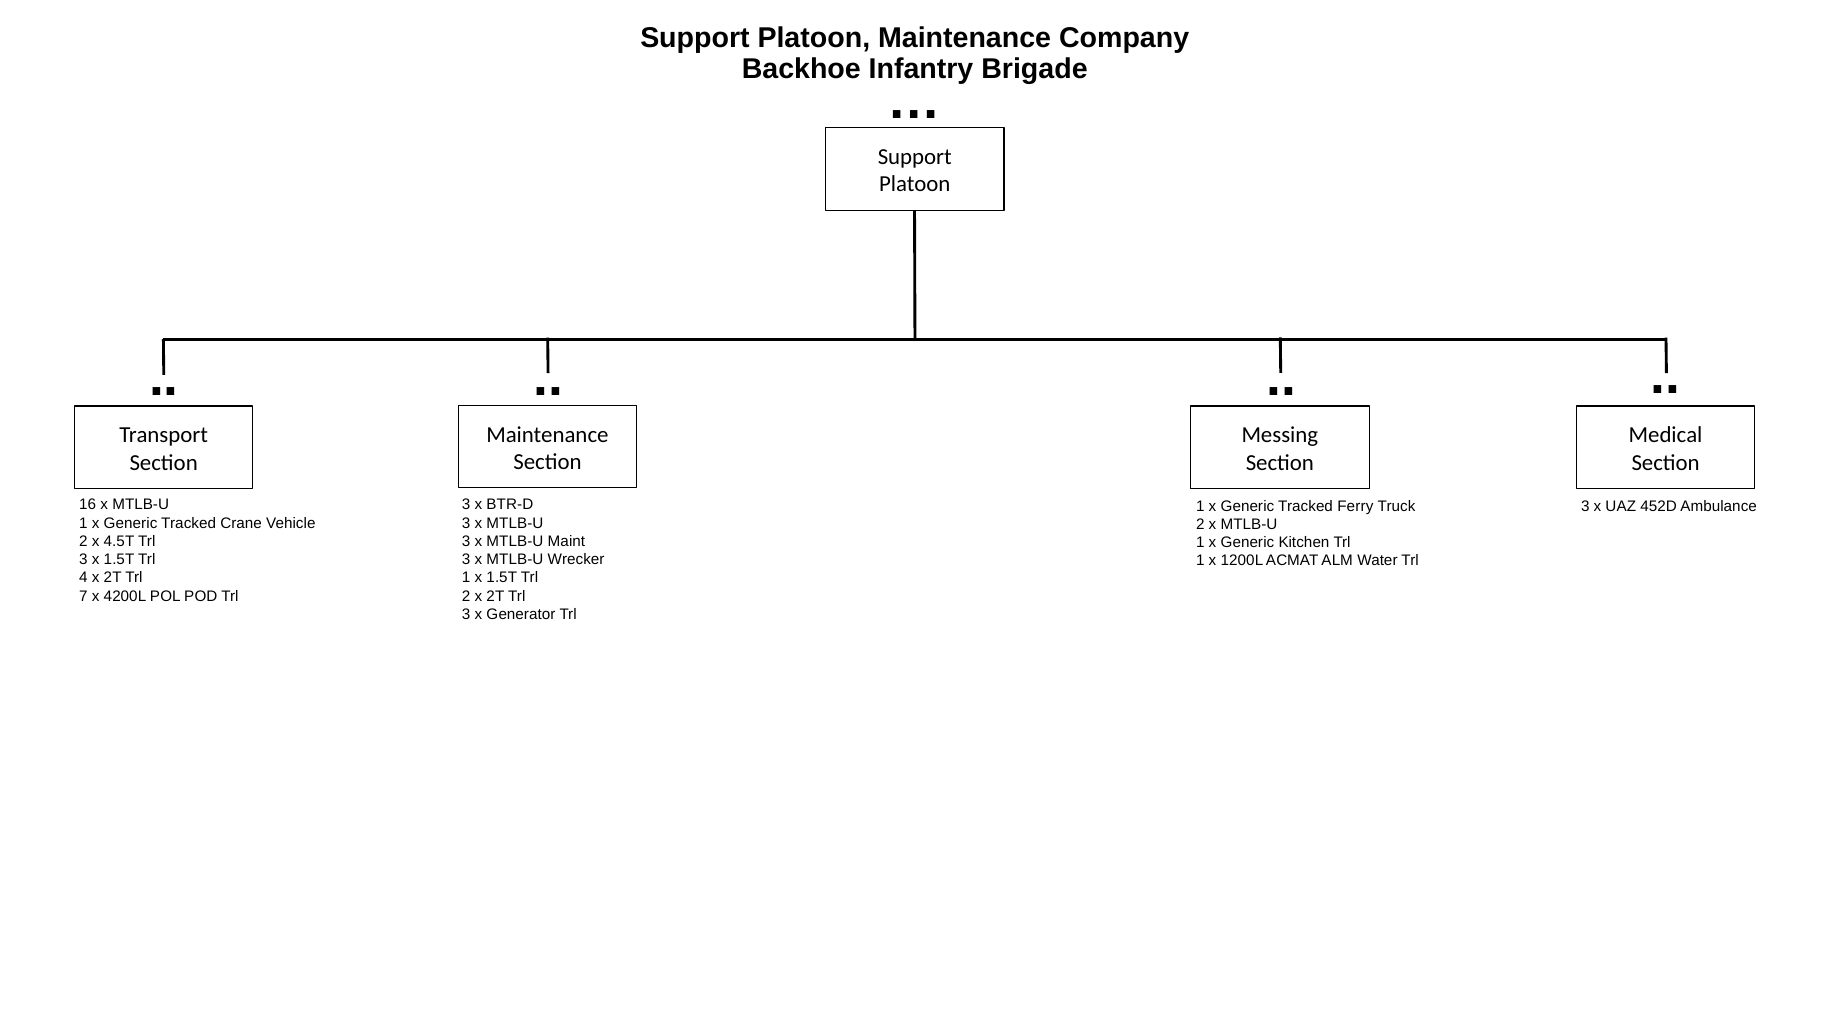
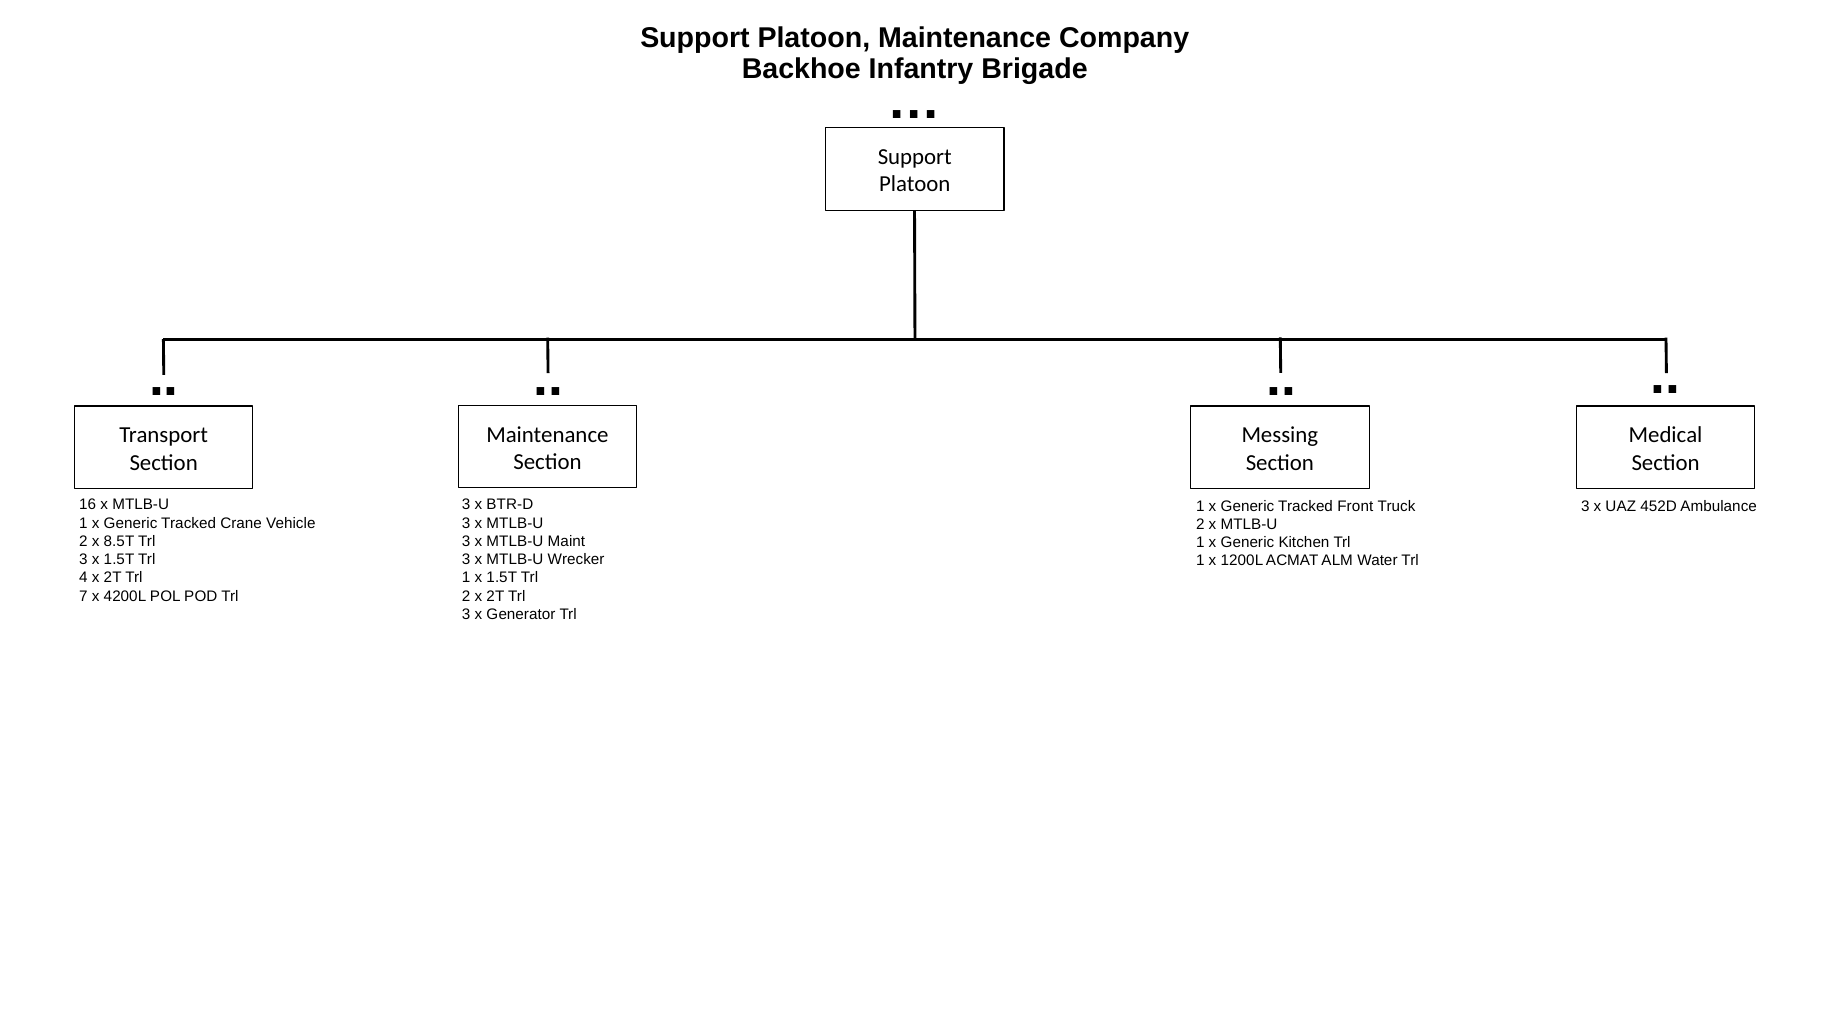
Ferry: Ferry -> Front
4.5T: 4.5T -> 8.5T
